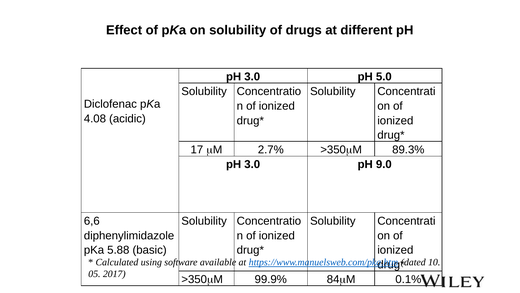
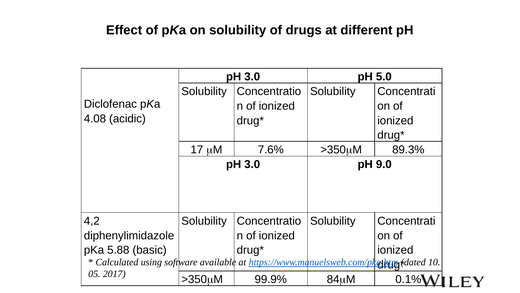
2.7%: 2.7% -> 7.6%
6,6: 6,6 -> 4,2
